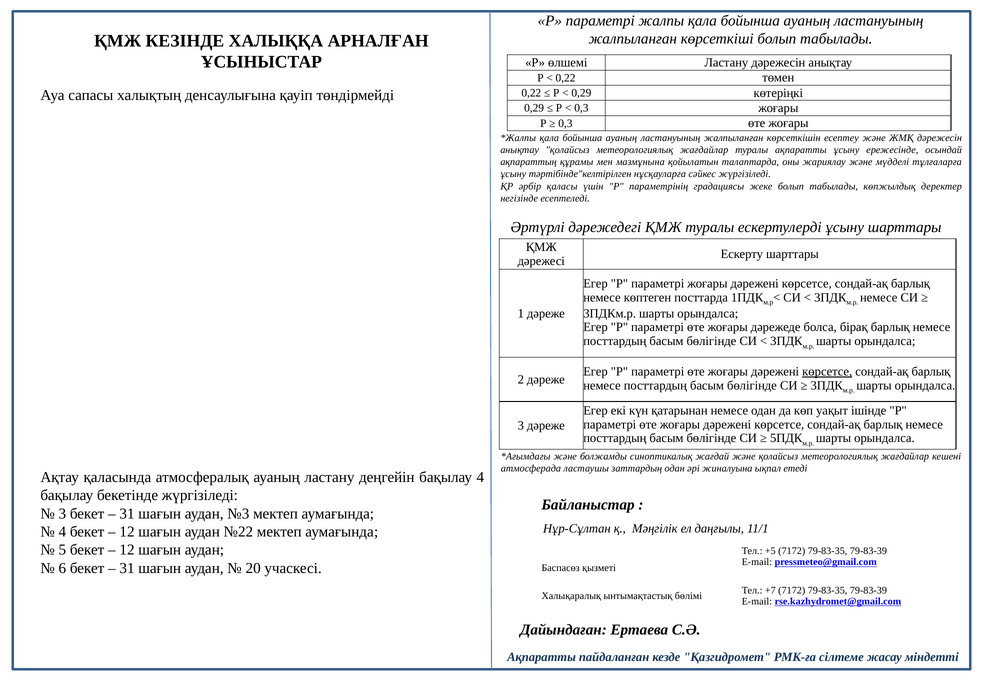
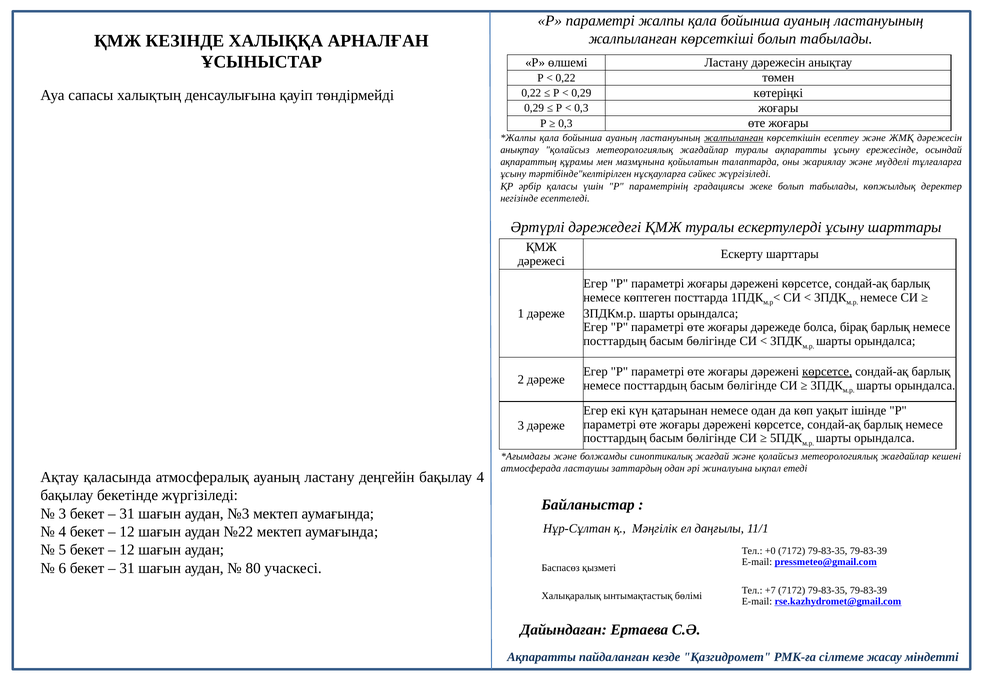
жалпыланған at (734, 138) underline: none -> present
+5: +5 -> +0
20: 20 -> 80
